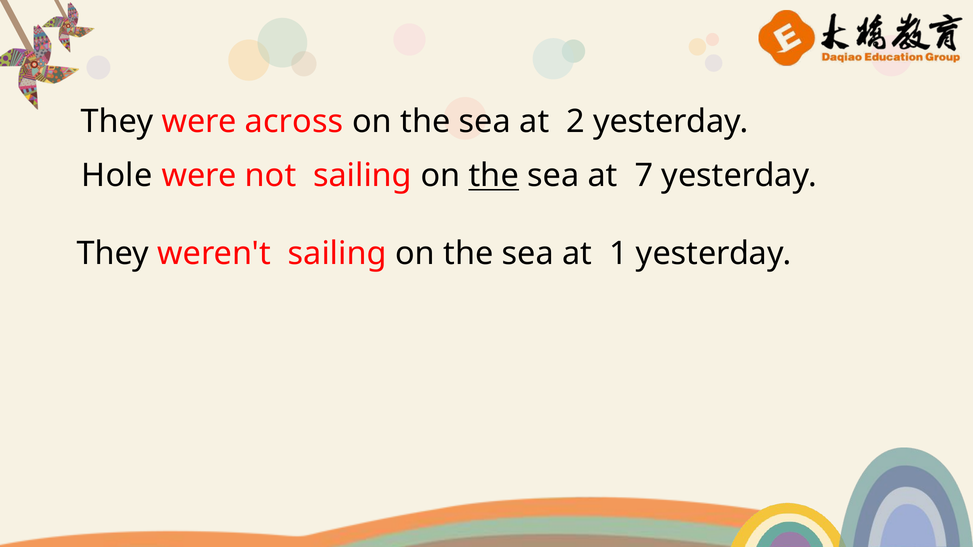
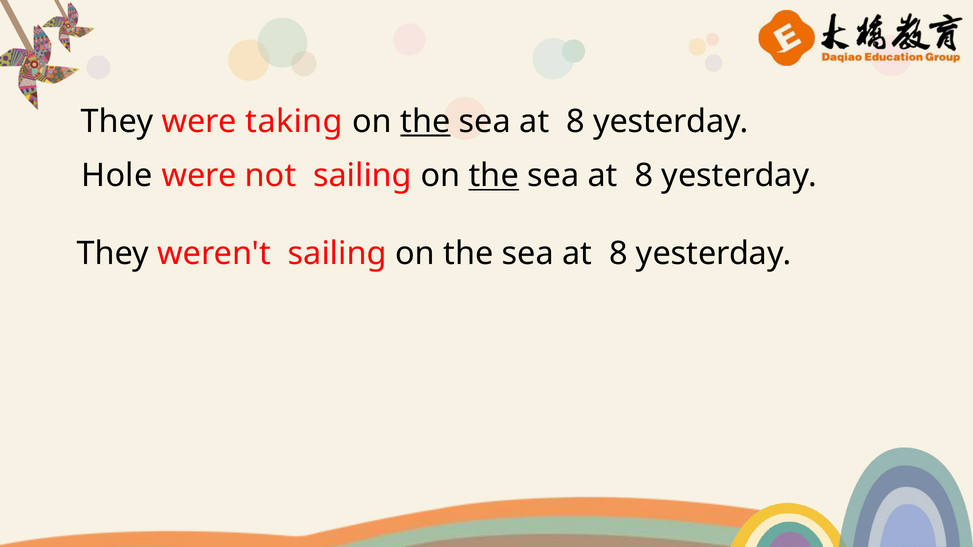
across: across -> taking
the at (425, 121) underline: none -> present
2 at (575, 121): 2 -> 8
7 at (644, 176): 7 -> 8
1 at (618, 254): 1 -> 8
